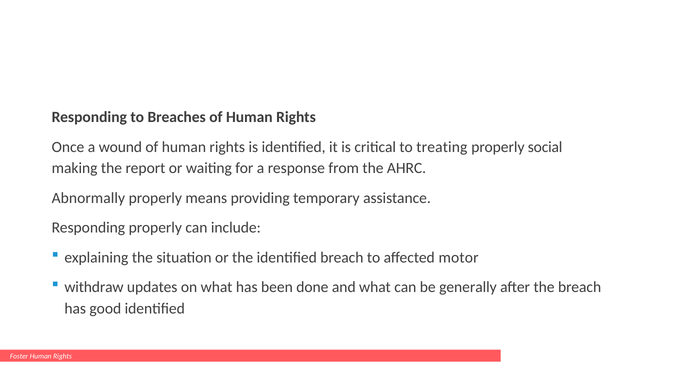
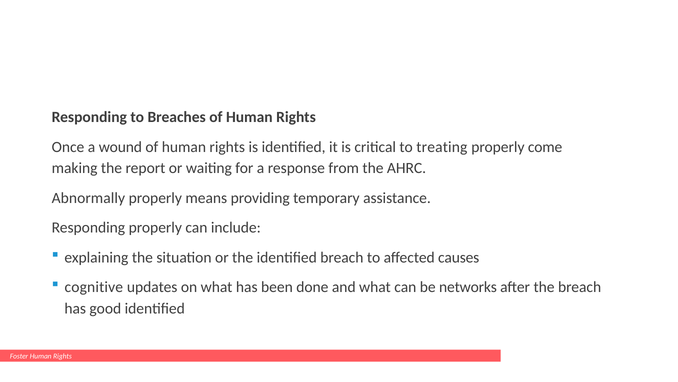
social: social -> come
motor: motor -> causes
withdraw: withdraw -> cognitive
generally: generally -> networks
